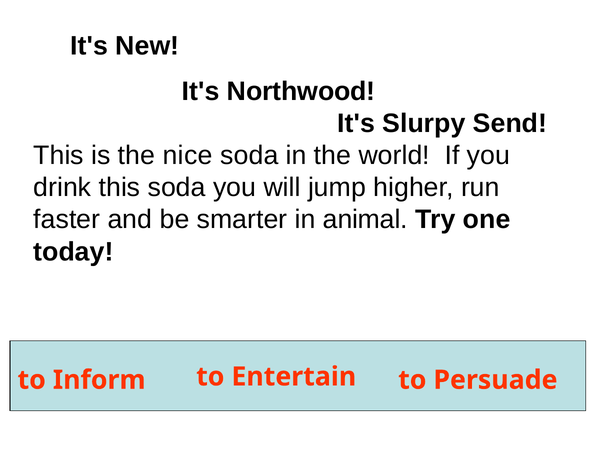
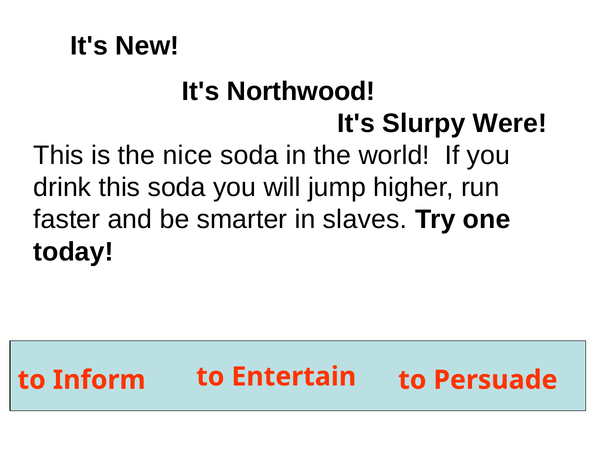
Send: Send -> Were
animal: animal -> slaves
